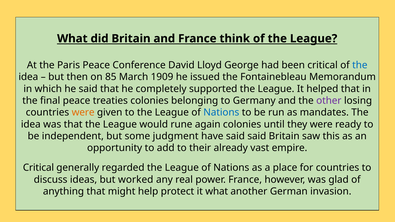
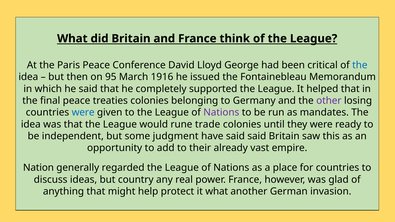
85: 85 -> 95
1909: 1909 -> 1916
were at (83, 113) colour: orange -> blue
Nations at (221, 113) colour: blue -> purple
again: again -> trade
Critical at (38, 168): Critical -> Nation
worked: worked -> country
